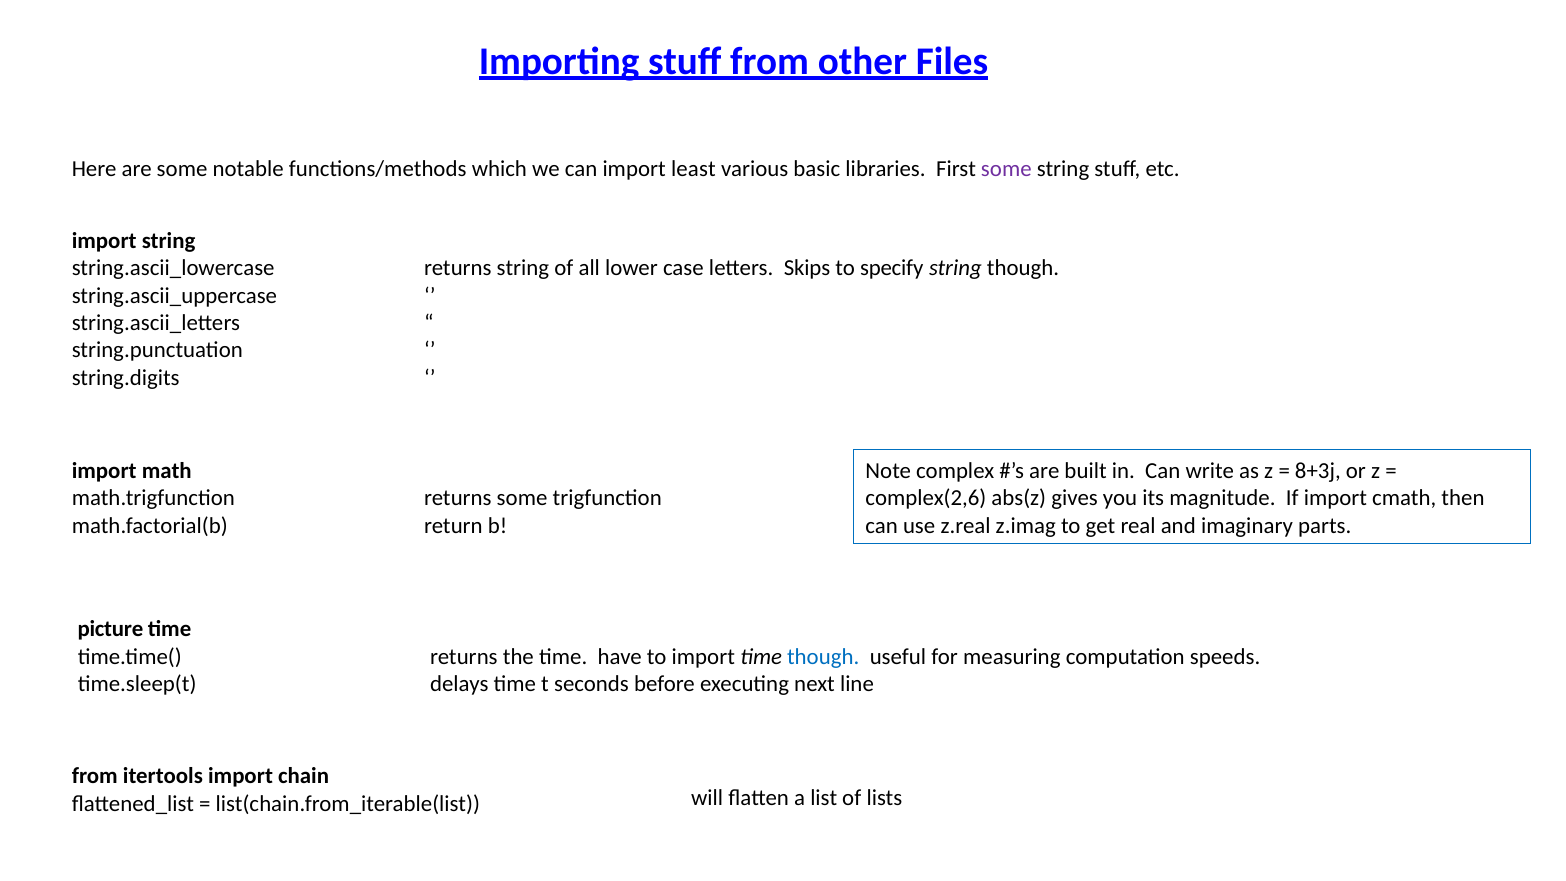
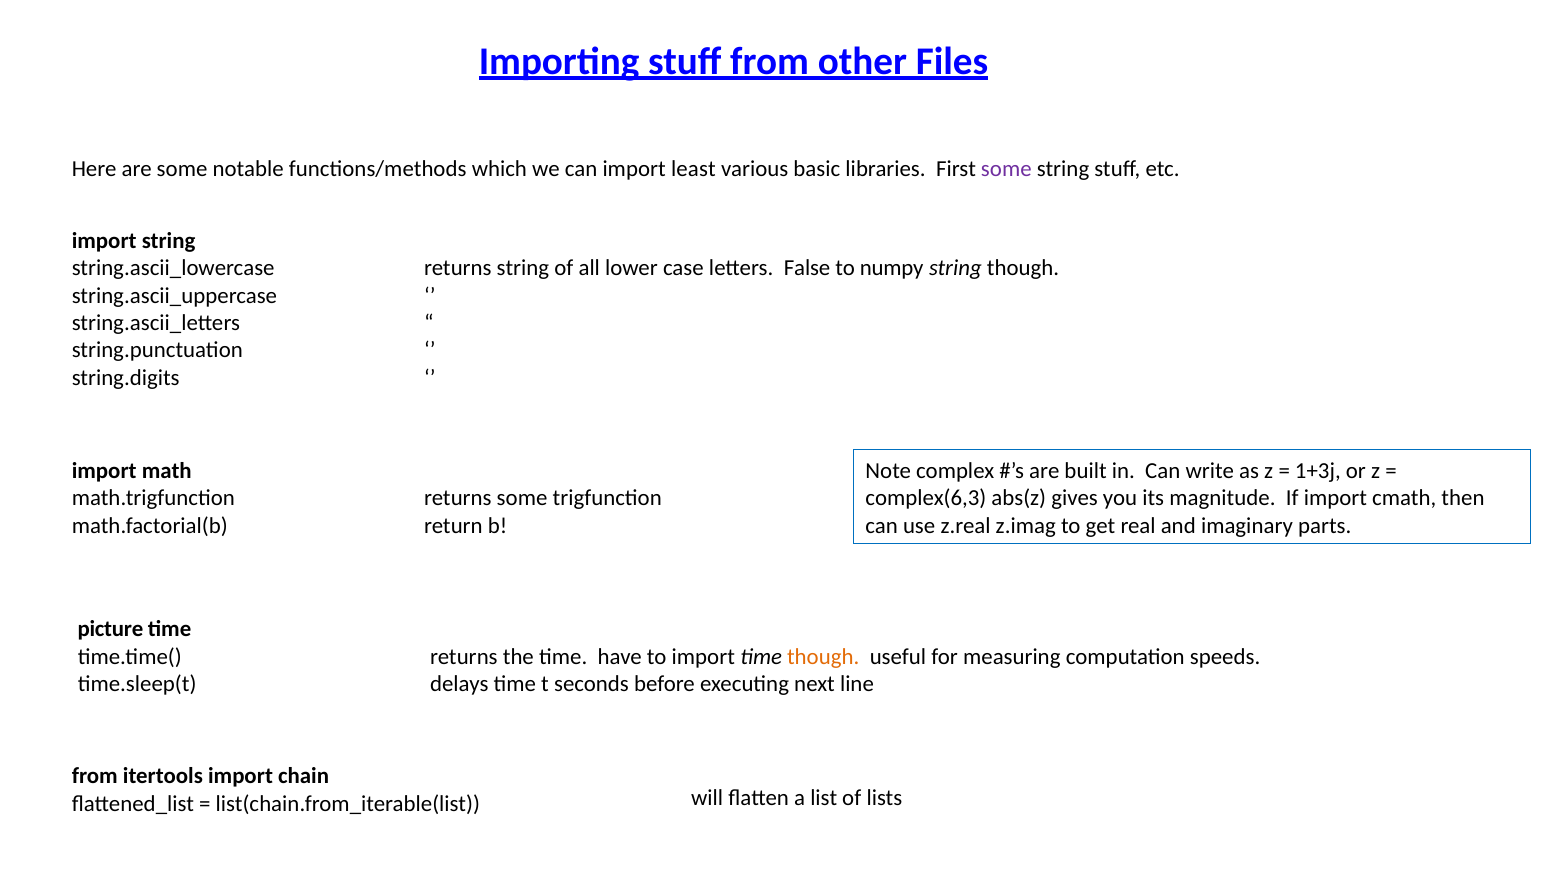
Skips: Skips -> False
specify: specify -> numpy
8+3j: 8+3j -> 1+3j
complex(2,6: complex(2,6 -> complex(6,3
though at (823, 657) colour: blue -> orange
